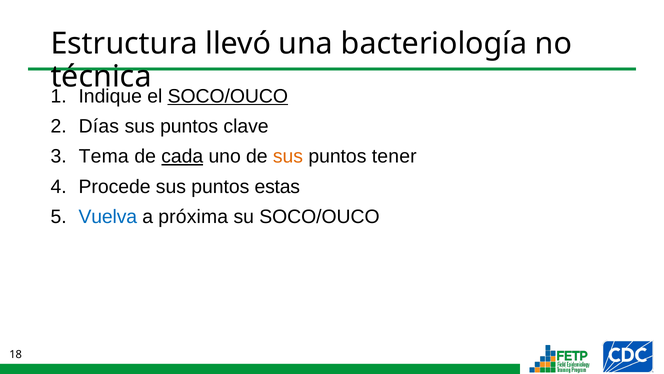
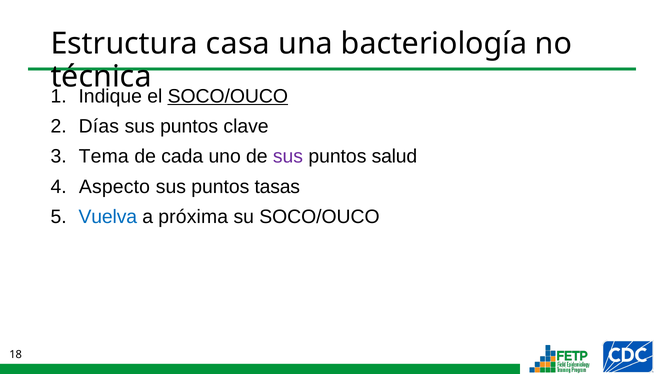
llevó: llevó -> casa
cada underline: present -> none
sus at (288, 156) colour: orange -> purple
tener: tener -> salud
Procede: Procede -> Aspecto
estas: estas -> tasas
